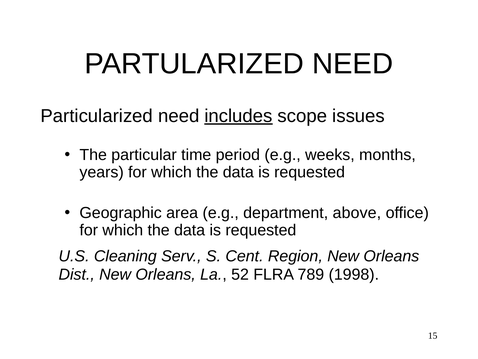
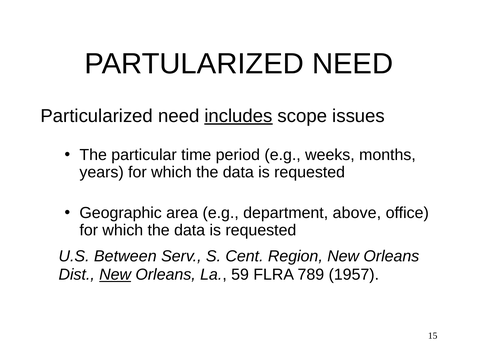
Cleaning: Cleaning -> Between
New at (115, 274) underline: none -> present
52: 52 -> 59
1998: 1998 -> 1957
